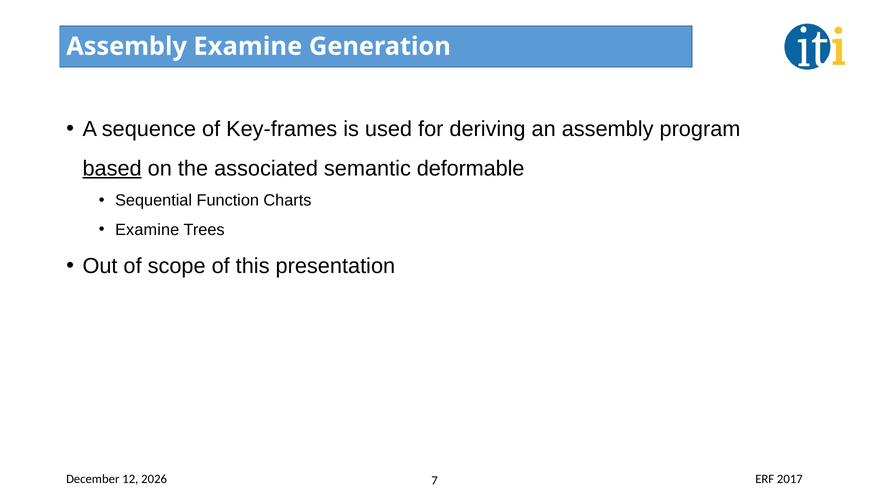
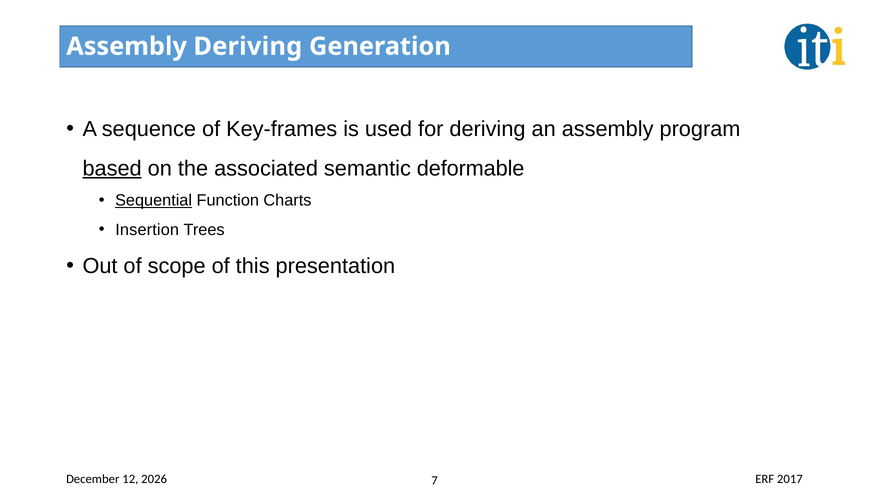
Assembly Examine: Examine -> Deriving
Sequential underline: none -> present
Examine at (147, 230): Examine -> Insertion
